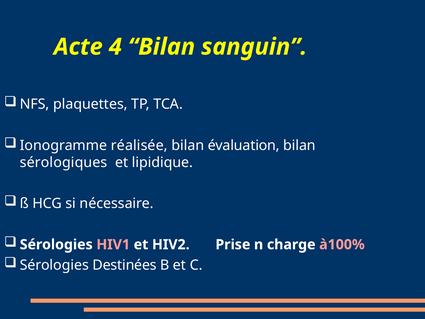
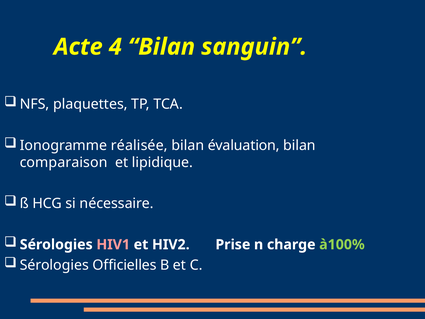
sérologiques: sérologiques -> comparaison
à100% colour: pink -> light green
Destinées: Destinées -> Officielles
